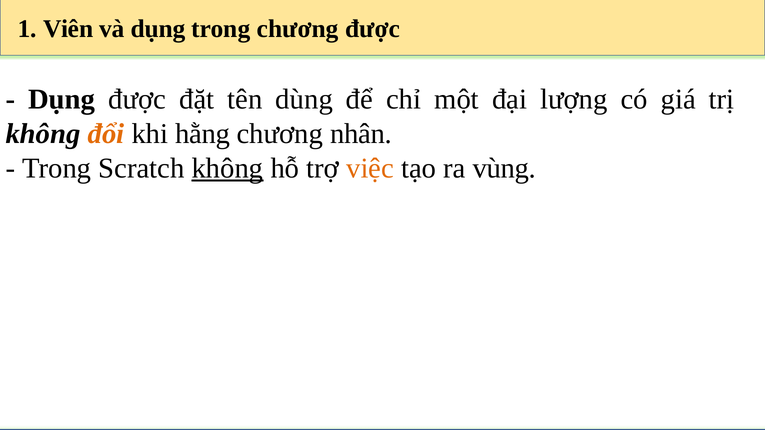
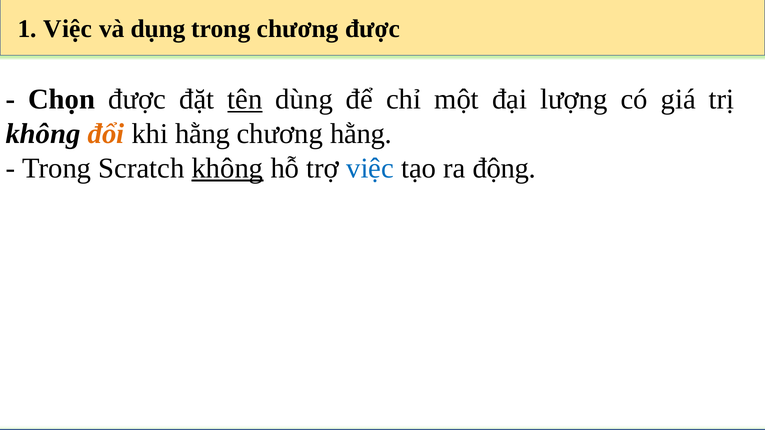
1 Viên: Viên -> Việc
Dụng at (62, 99): Dụng -> Chọn
tên underline: none -> present
chương nhân: nhân -> hằng
việc at (370, 168) colour: orange -> blue
vùng: vùng -> động
